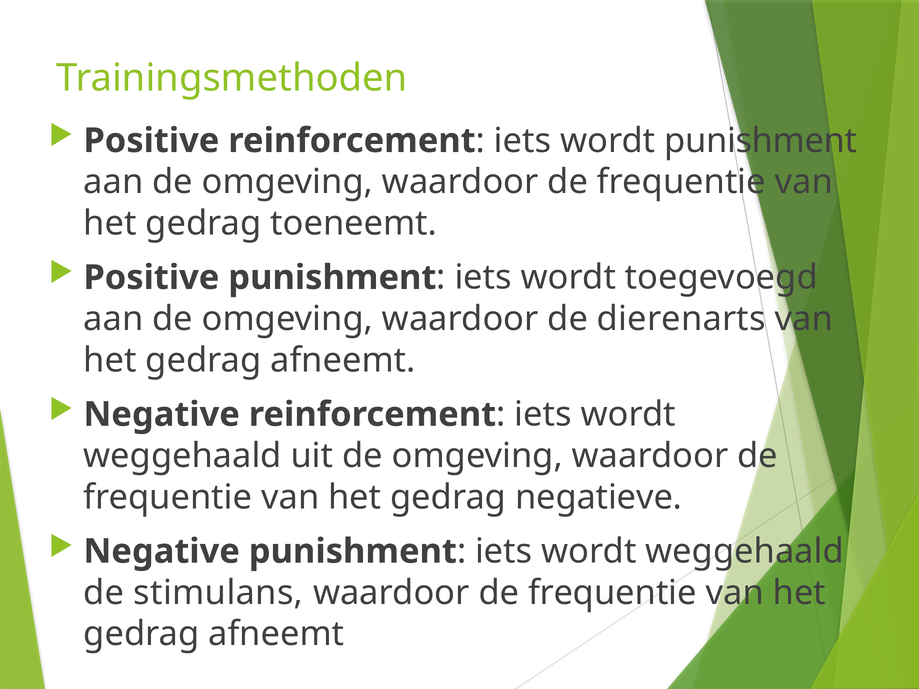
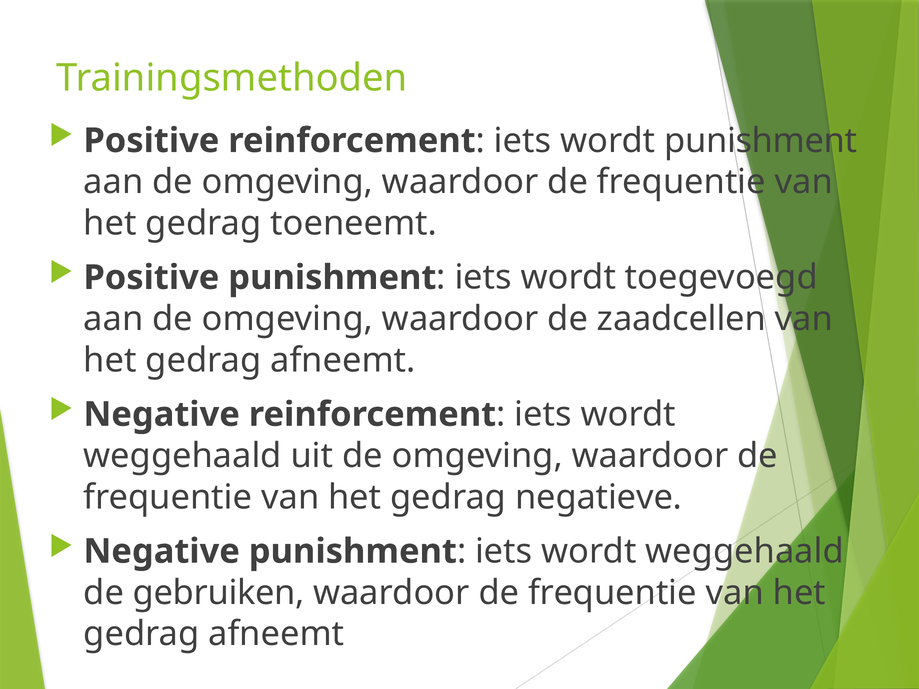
dierenarts: dierenarts -> zaadcellen
stimulans: stimulans -> gebruiken
